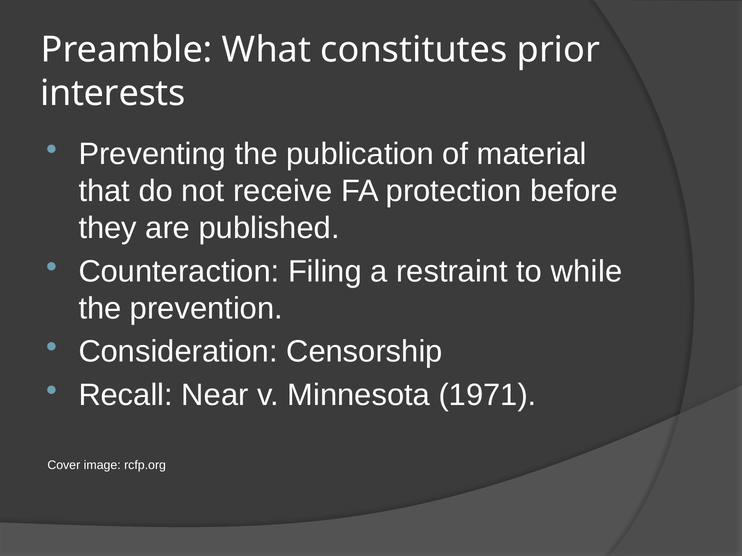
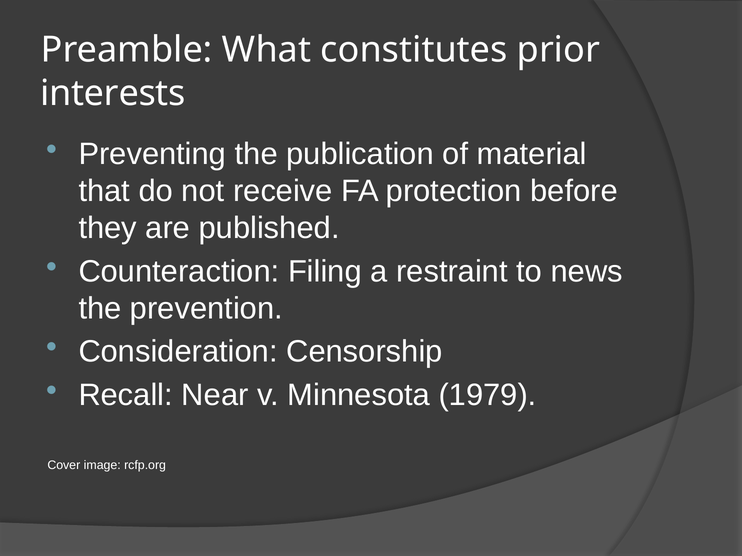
while: while -> news
1971: 1971 -> 1979
